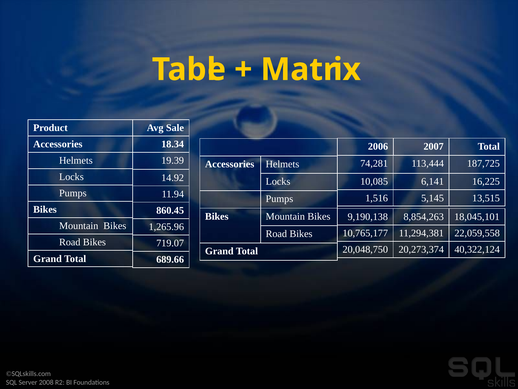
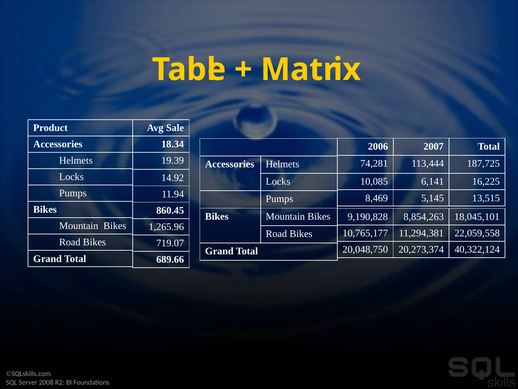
1,516: 1,516 -> 8,469
9,190,138: 9,190,138 -> 9,190,828
